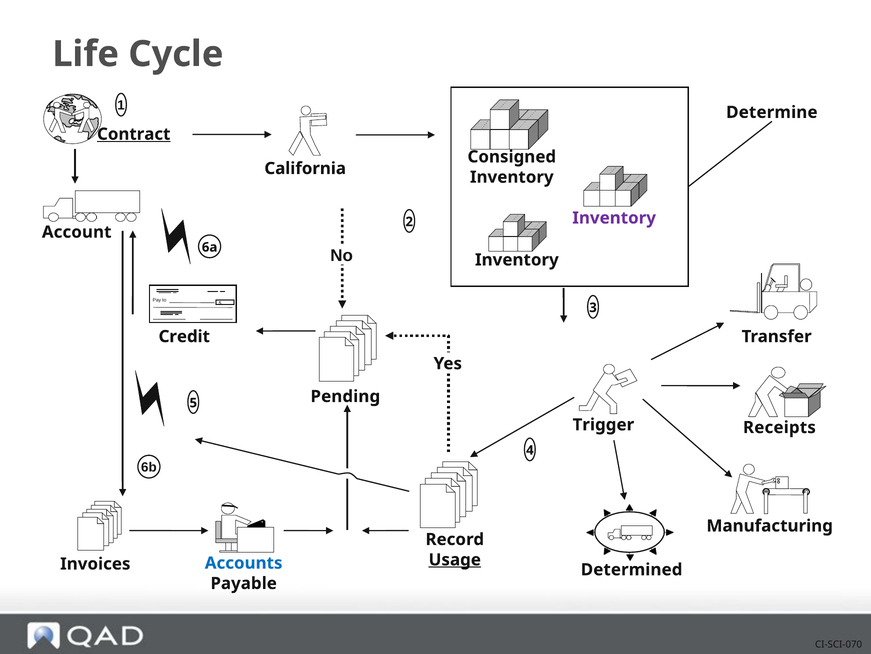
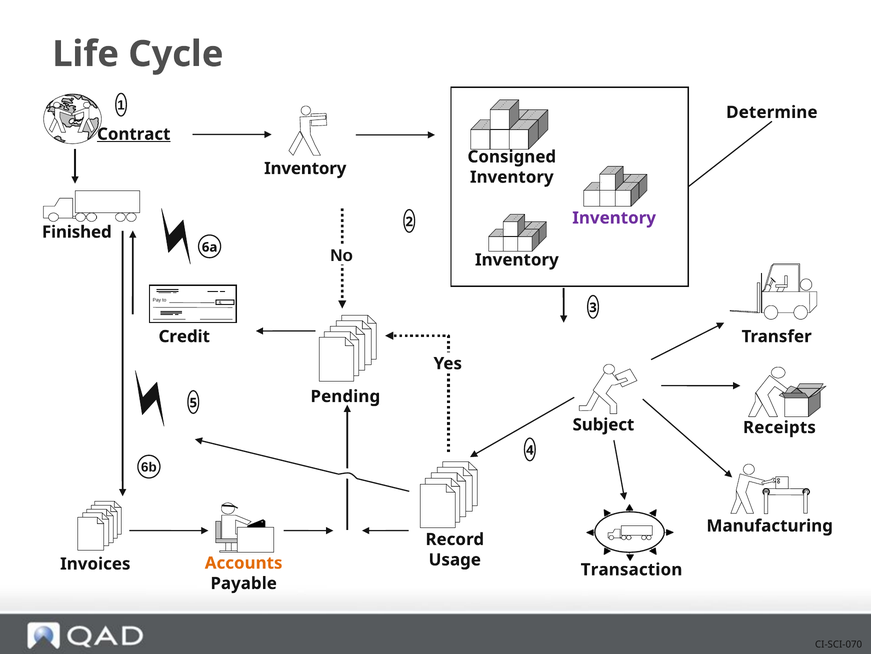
California at (305, 168): California -> Inventory
Account: Account -> Finished
Trigger: Trigger -> Subject
Usage underline: present -> none
Accounts colour: blue -> orange
Determined: Determined -> Transaction
